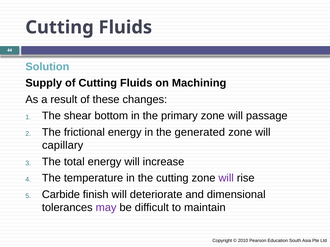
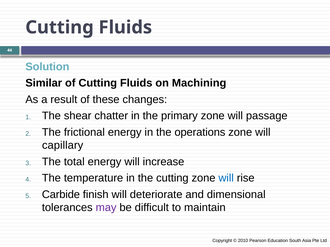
Supply: Supply -> Similar
bottom: bottom -> chatter
generated: generated -> operations
will at (226, 178) colour: purple -> blue
